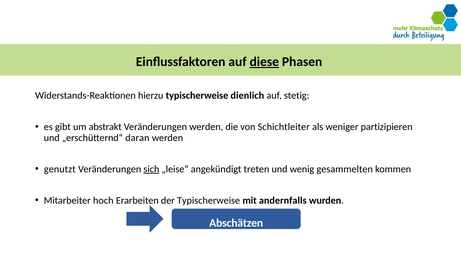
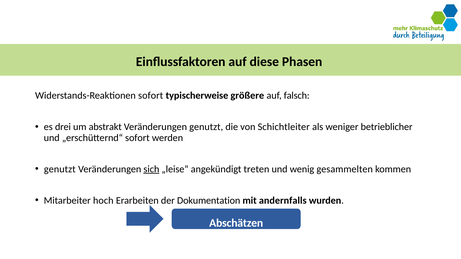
diese underline: present -> none
Widerstands-Reaktionen hierzu: hierzu -> sofort
dienlich: dienlich -> größere
stetig: stetig -> falsch
gibt: gibt -> drei
Veränderungen werden: werden -> genutzt
partizipieren: partizipieren -> betrieblicher
„erschütternd“ daran: daran -> sofort
der Typischerweise: Typischerweise -> Dokumentation
